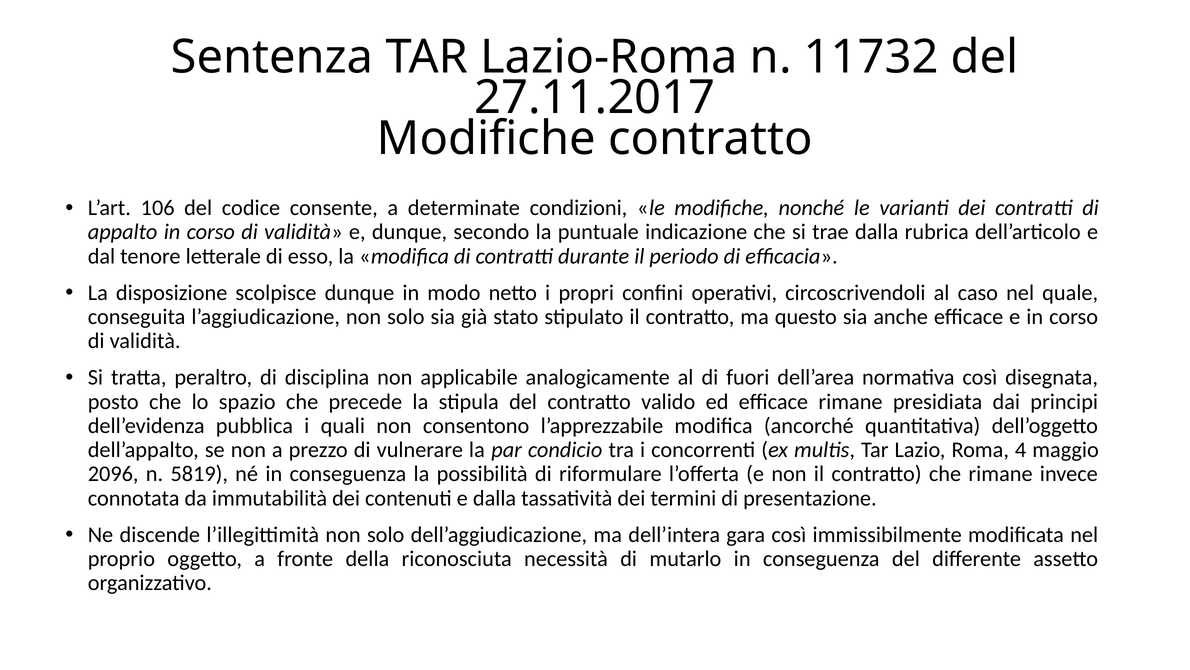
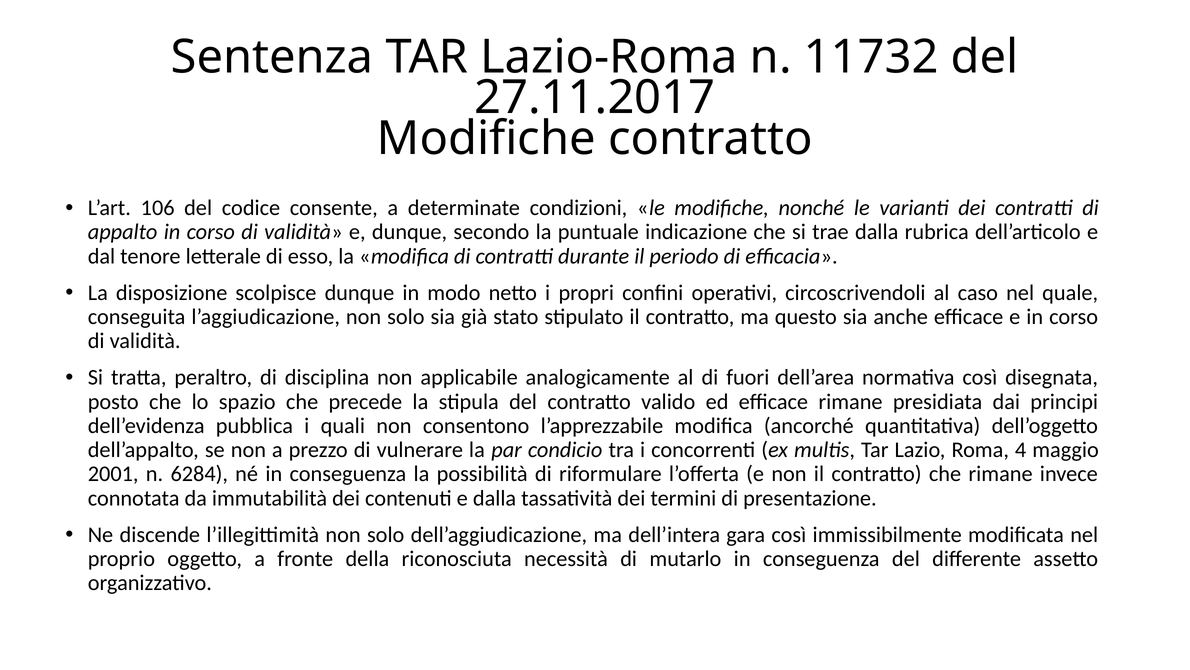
2096: 2096 -> 2001
5819: 5819 -> 6284
